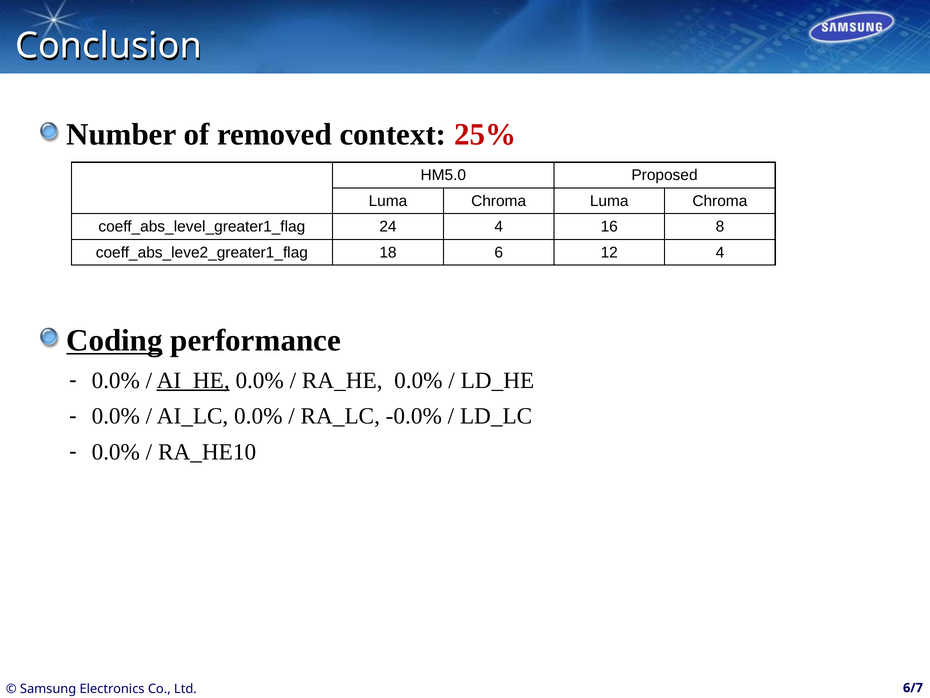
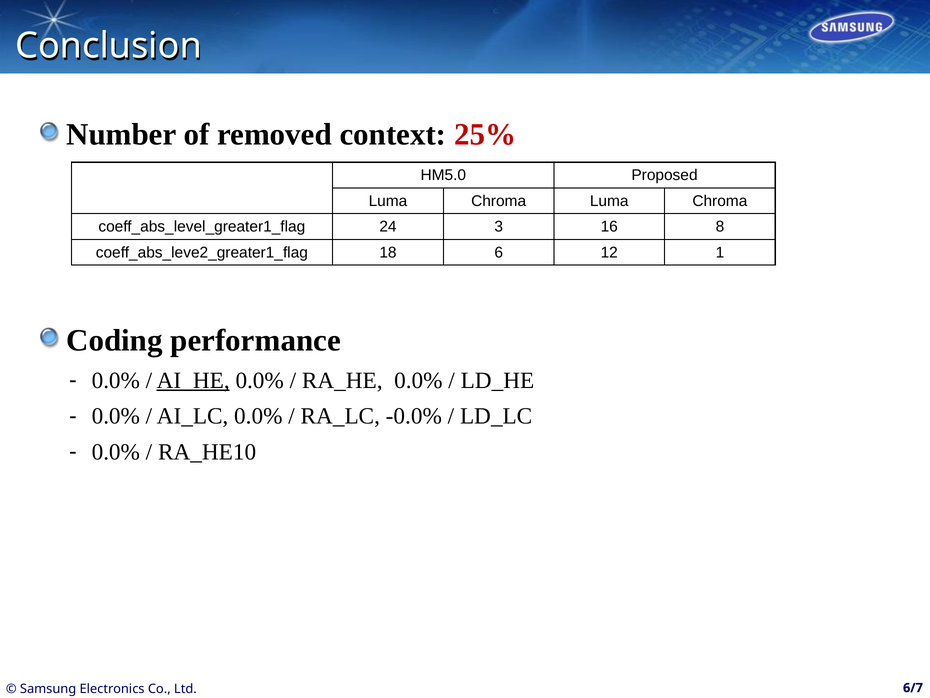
24 4: 4 -> 3
12 4: 4 -> 1
Coding underline: present -> none
